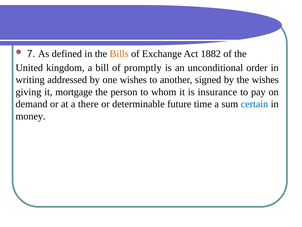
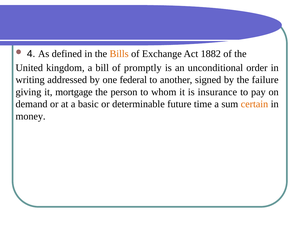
7: 7 -> 4
one wishes: wishes -> federal
the wishes: wishes -> failure
there: there -> basic
certain colour: blue -> orange
